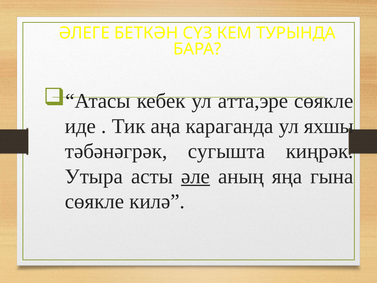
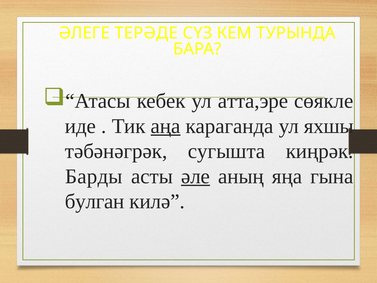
БЕТКӘН: БЕТКӘН -> ТЕРӘДЕ
аңа underline: none -> present
Утыра: Утыра -> Барды
сөякле at (95, 201): сөякле -> булган
